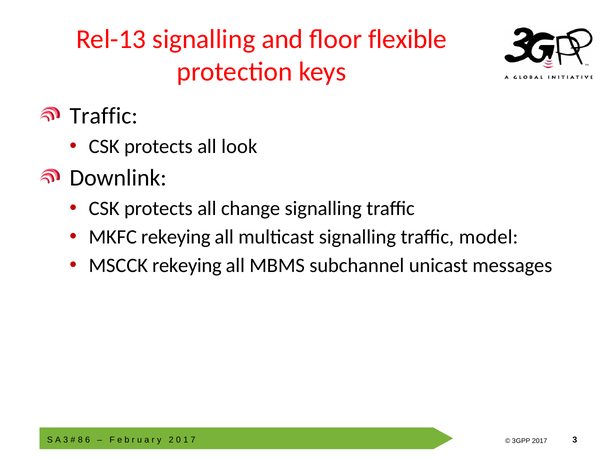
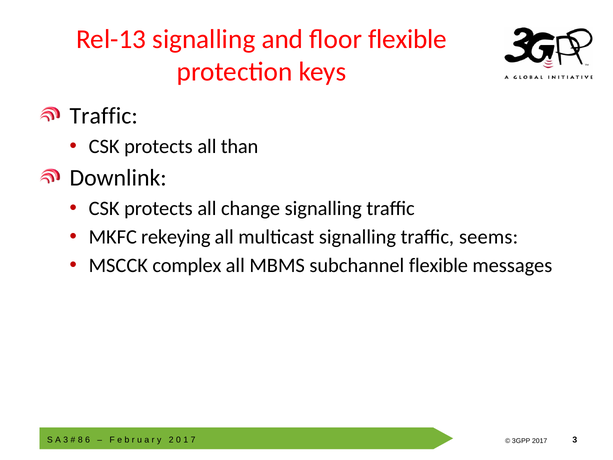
look: look -> than
model: model -> seems
MSCCK rekeying: rekeying -> complex
subchannel unicast: unicast -> flexible
